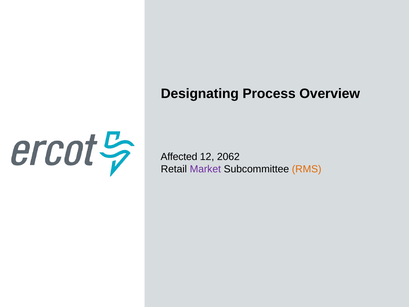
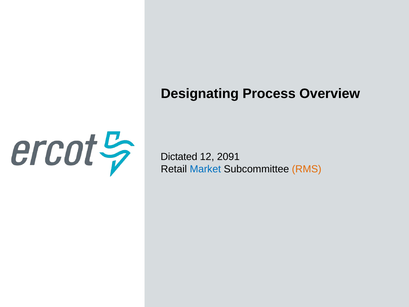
Affected: Affected -> Dictated
2062: 2062 -> 2091
Market colour: purple -> blue
